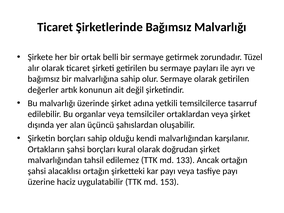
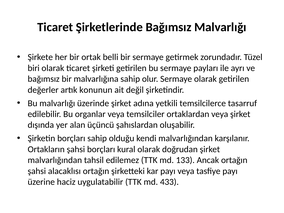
alır: alır -> biri
153: 153 -> 433
